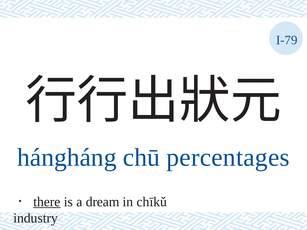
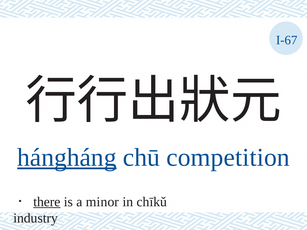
I-79: I-79 -> I-67
hángháng underline: none -> present
percentages: percentages -> competition
dream: dream -> minor
